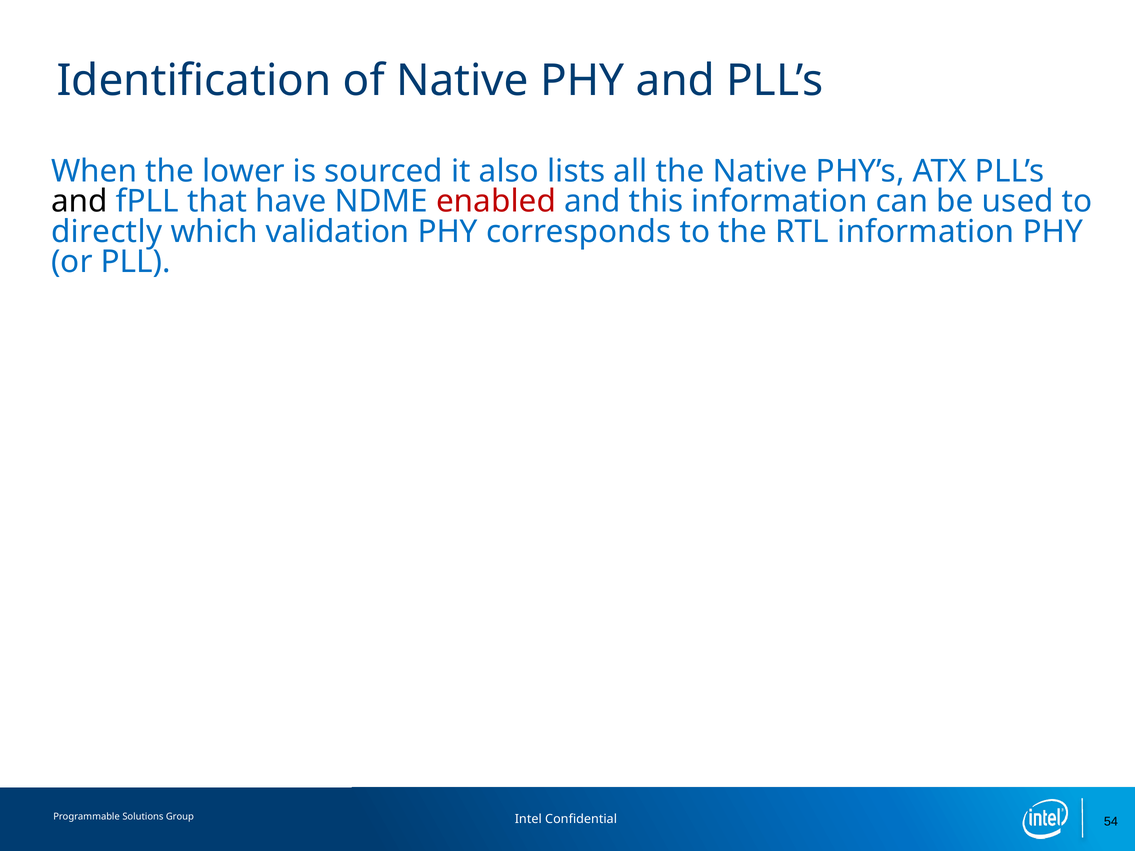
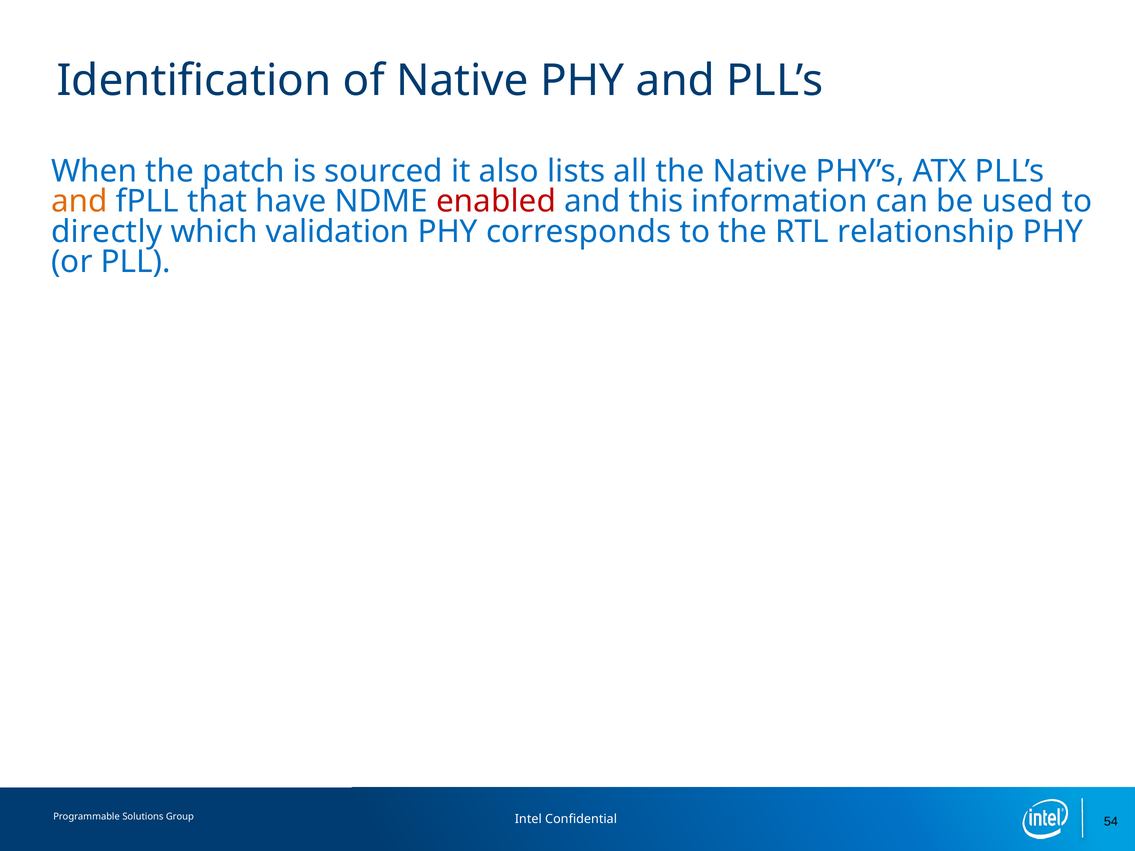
lower: lower -> patch
and at (79, 202) colour: black -> orange
RTL information: information -> relationship
